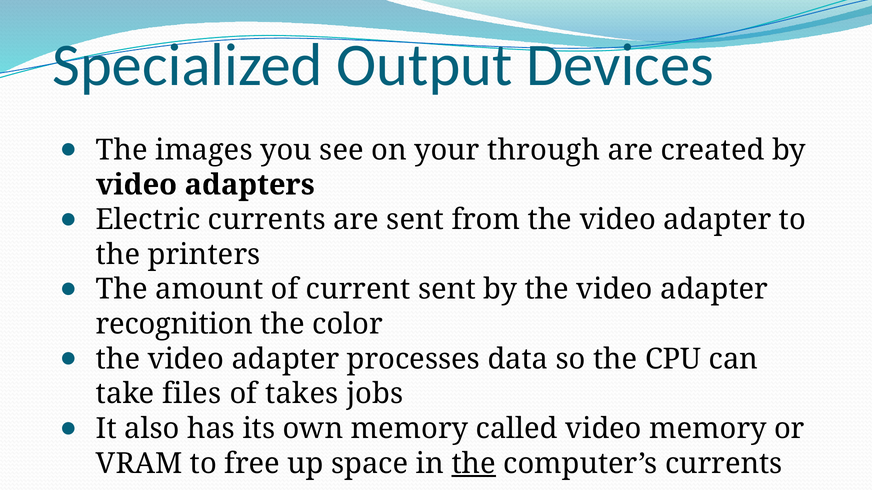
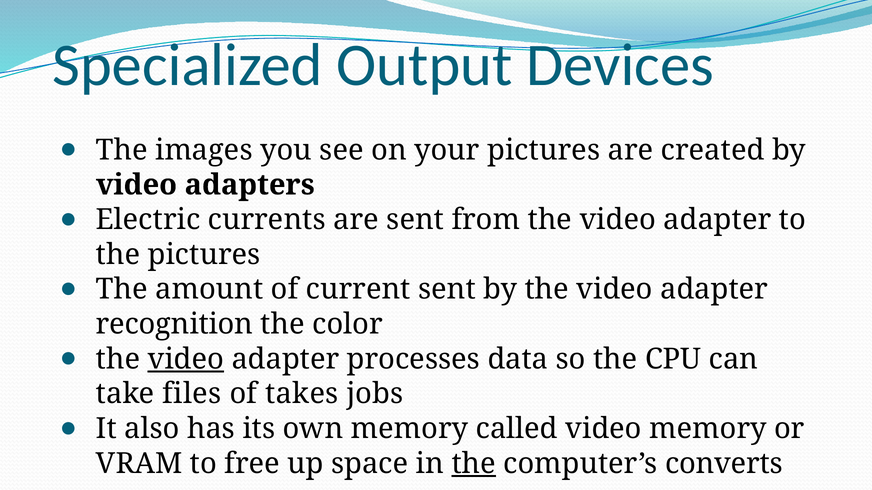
your through: through -> pictures
the printers: printers -> pictures
video at (186, 359) underline: none -> present
computer’s currents: currents -> converts
